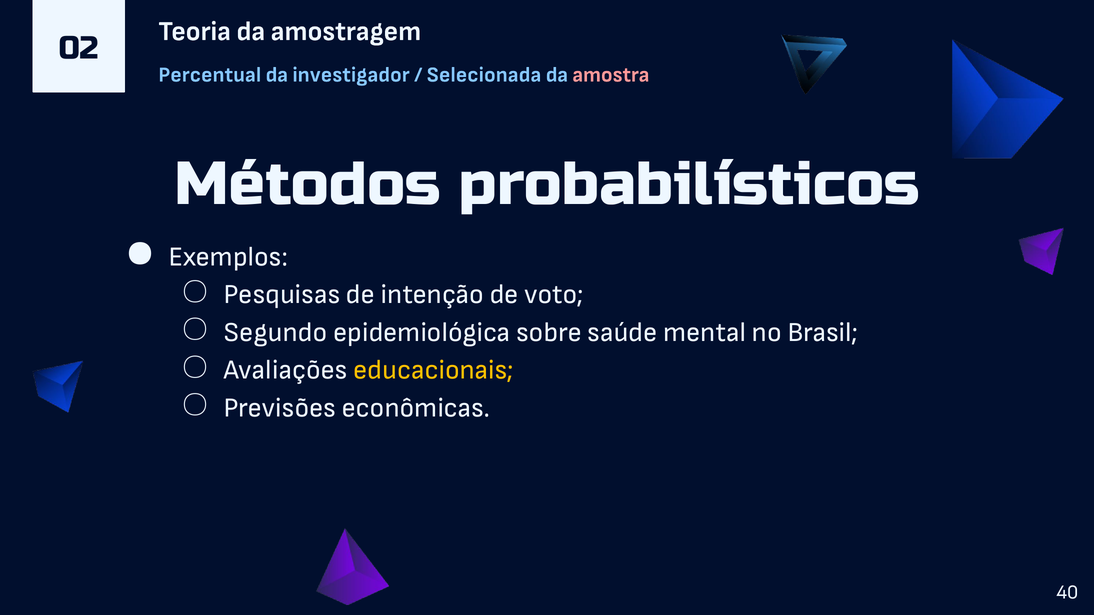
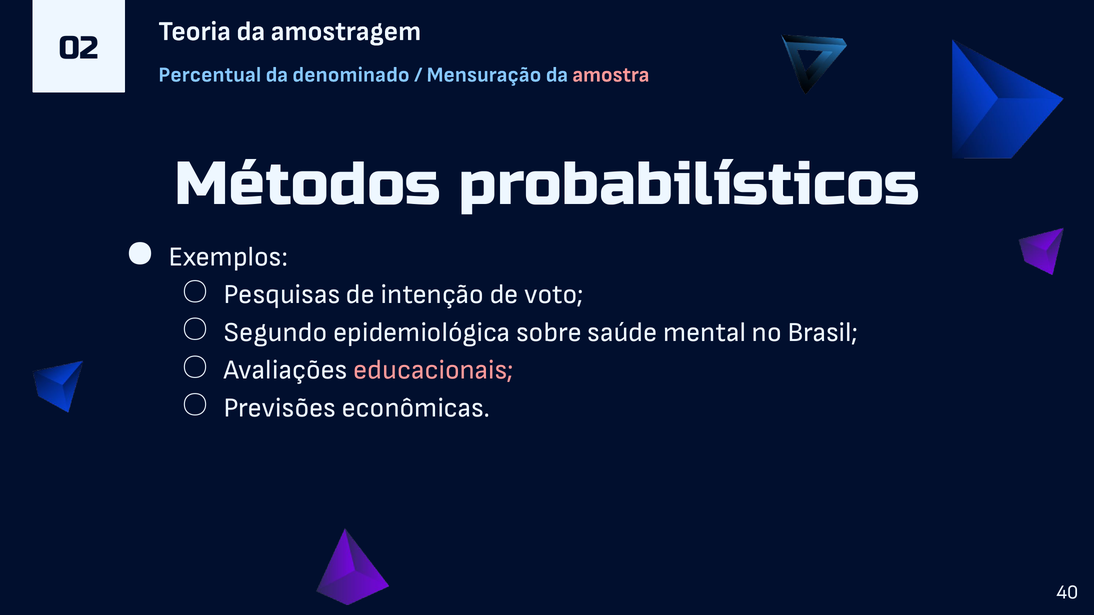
investigador: investigador -> denominado
Selecionada: Selecionada -> Mensuração
educacionais colour: yellow -> pink
